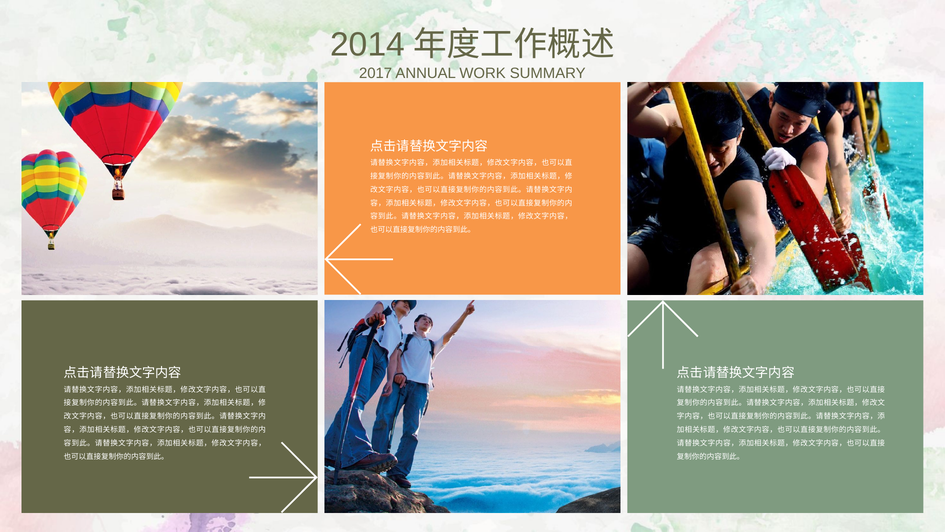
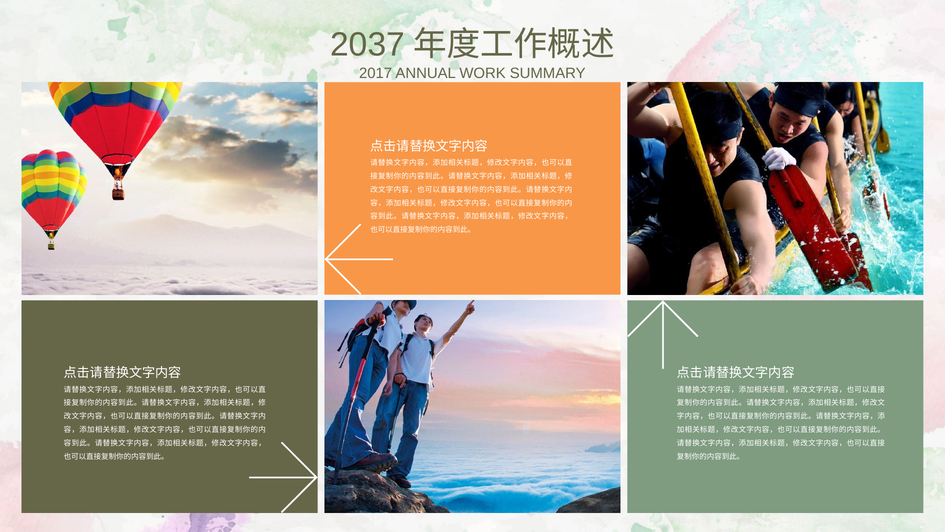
2014: 2014 -> 2037
